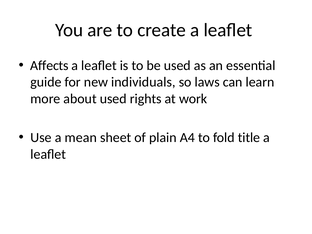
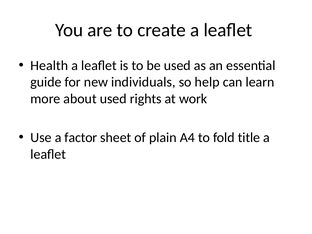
Affects: Affects -> Health
laws: laws -> help
mean: mean -> factor
